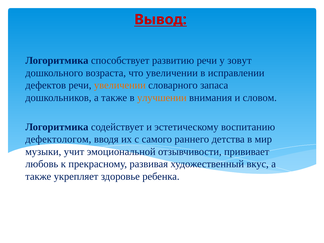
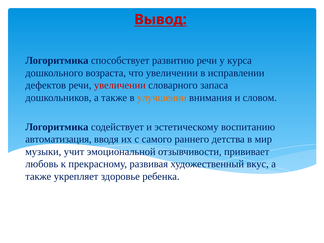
зовут: зовут -> курса
увеличении at (120, 85) colour: orange -> red
дефектологом: дефектологом -> автоматизация
